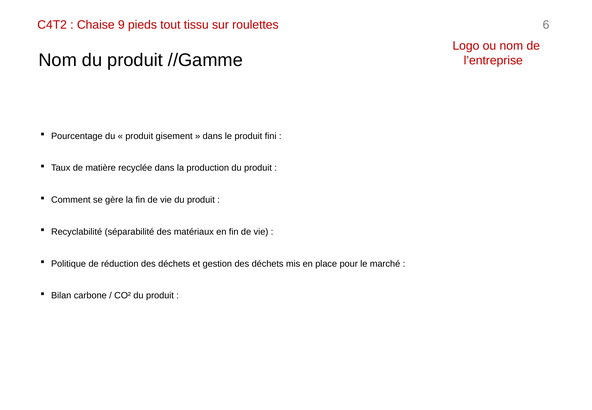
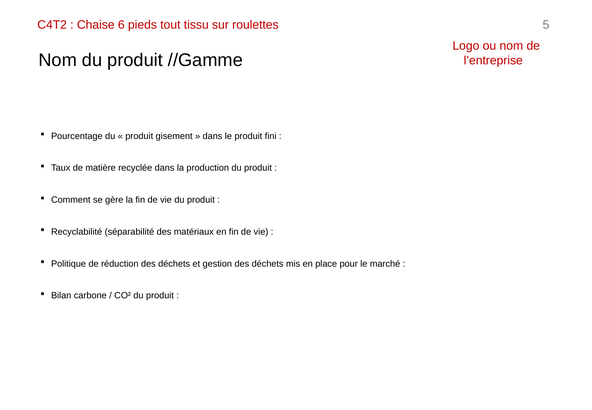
9: 9 -> 6
6: 6 -> 5
